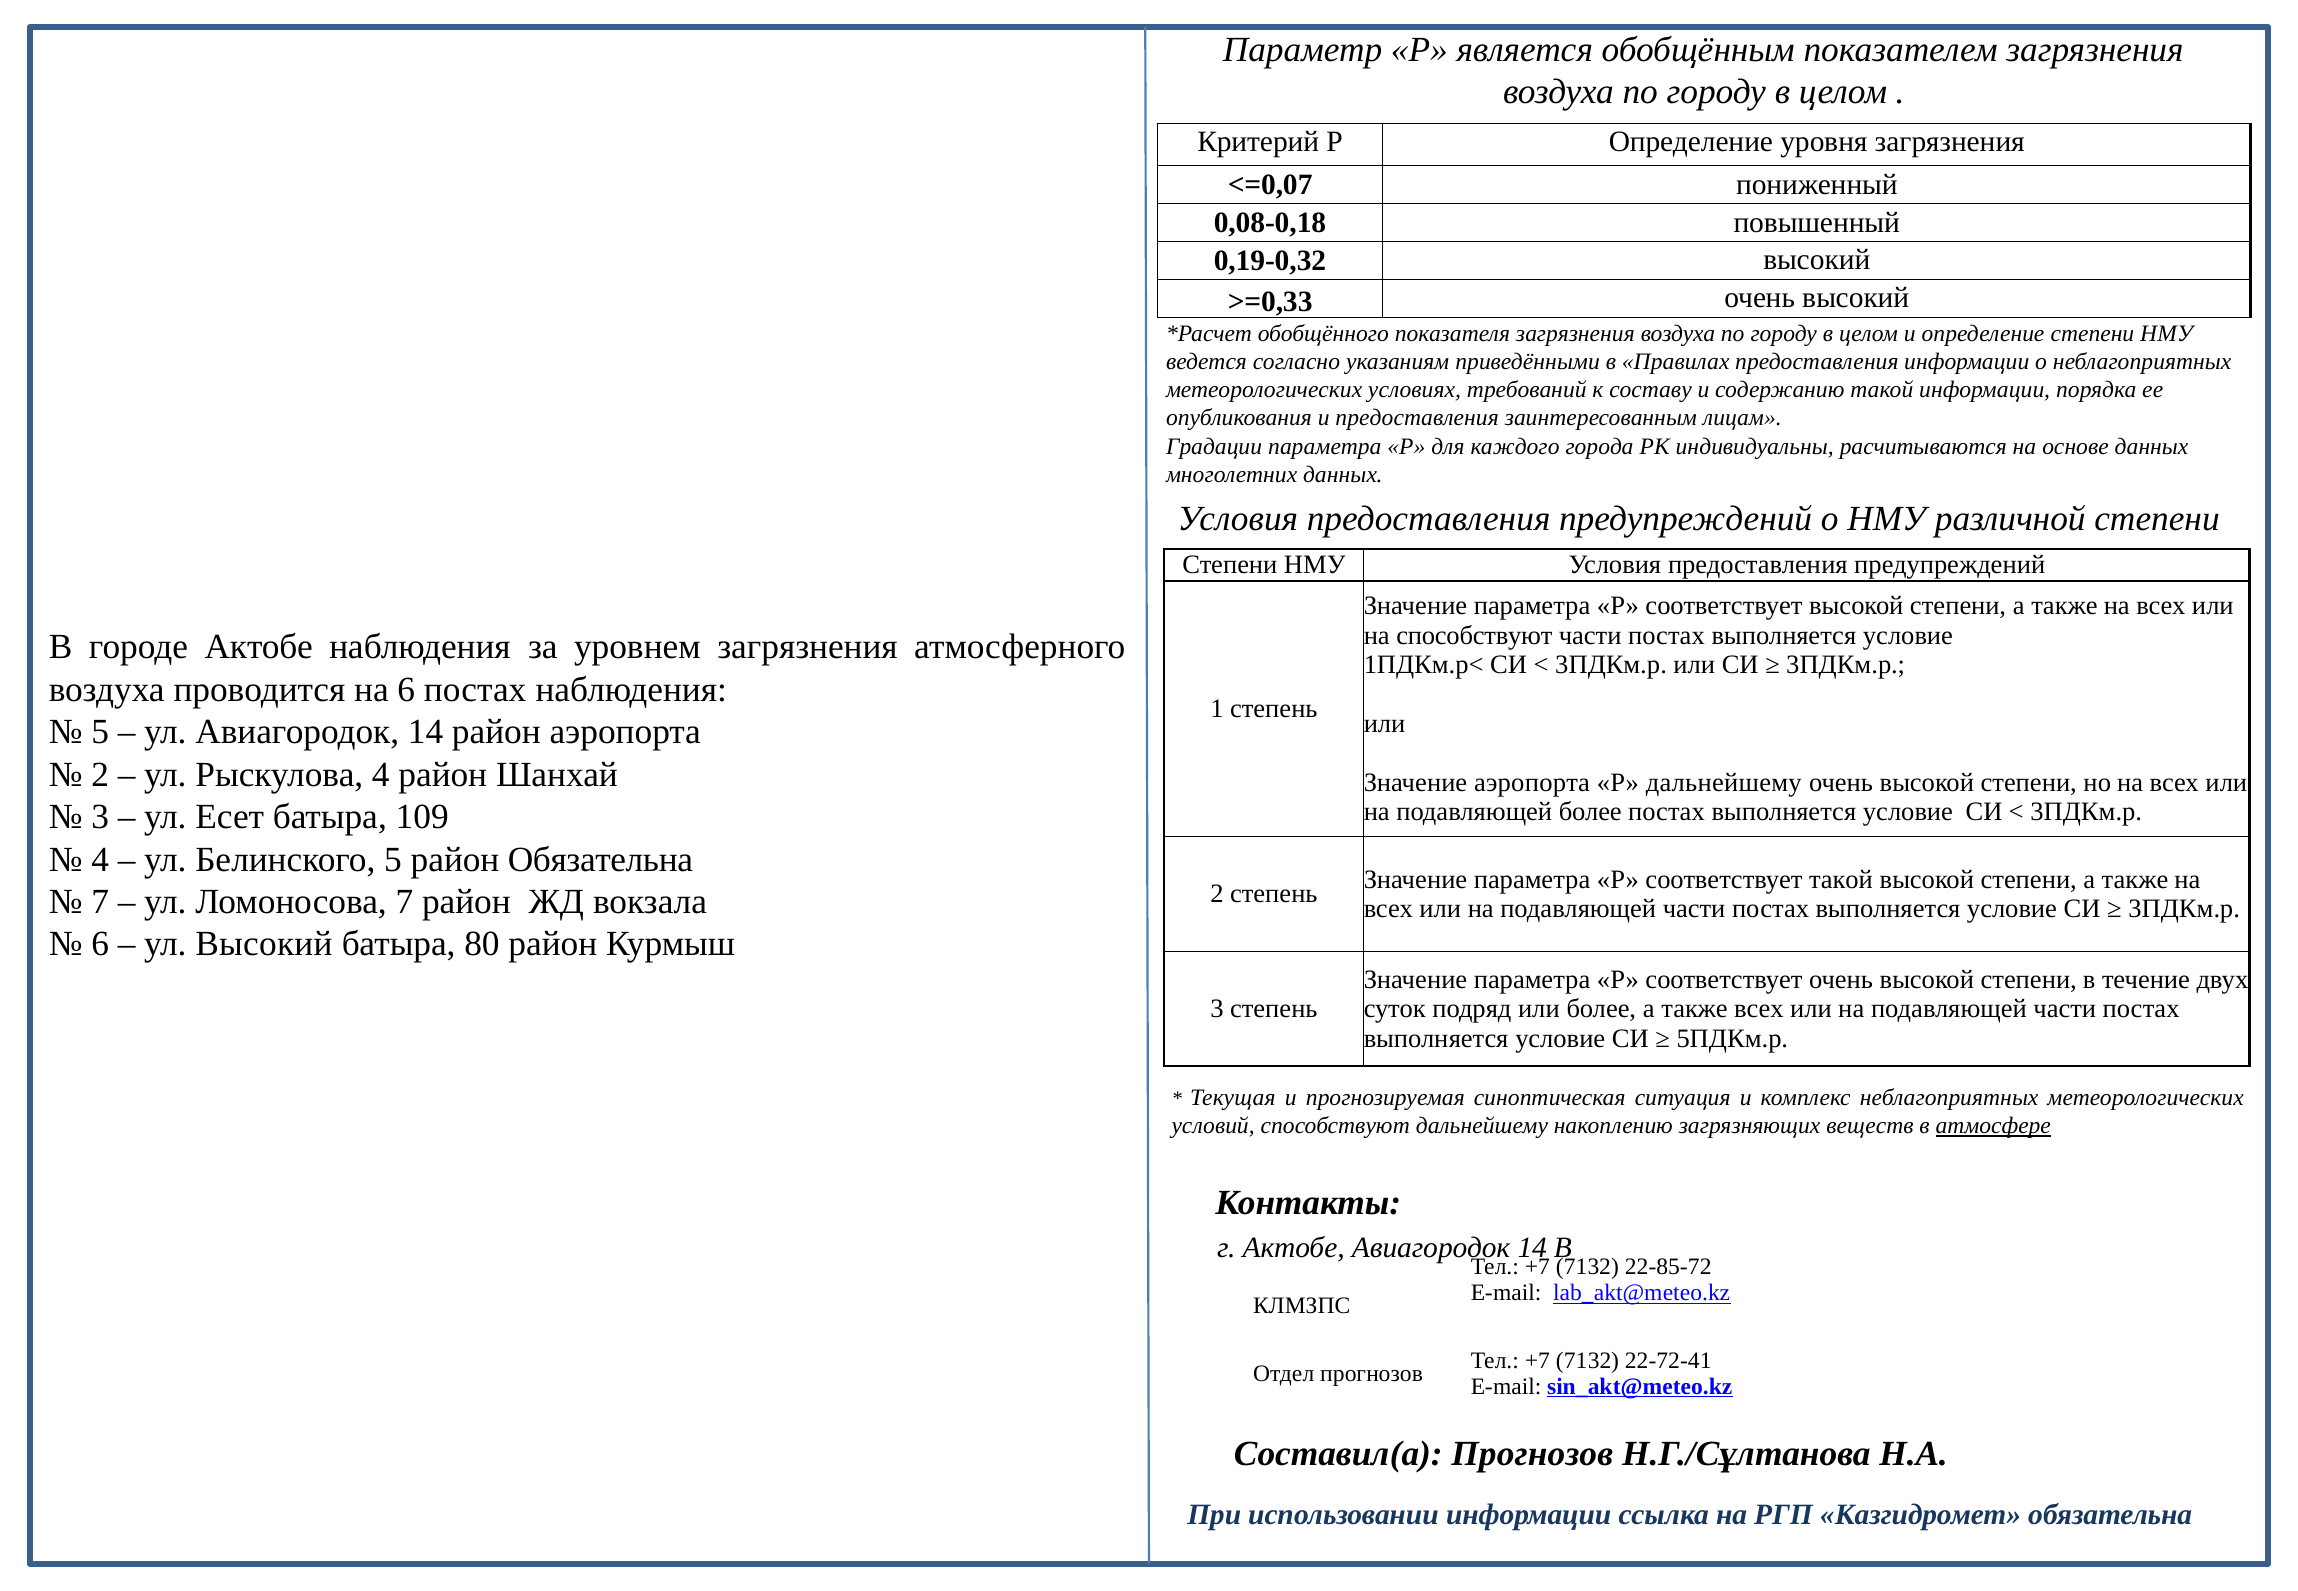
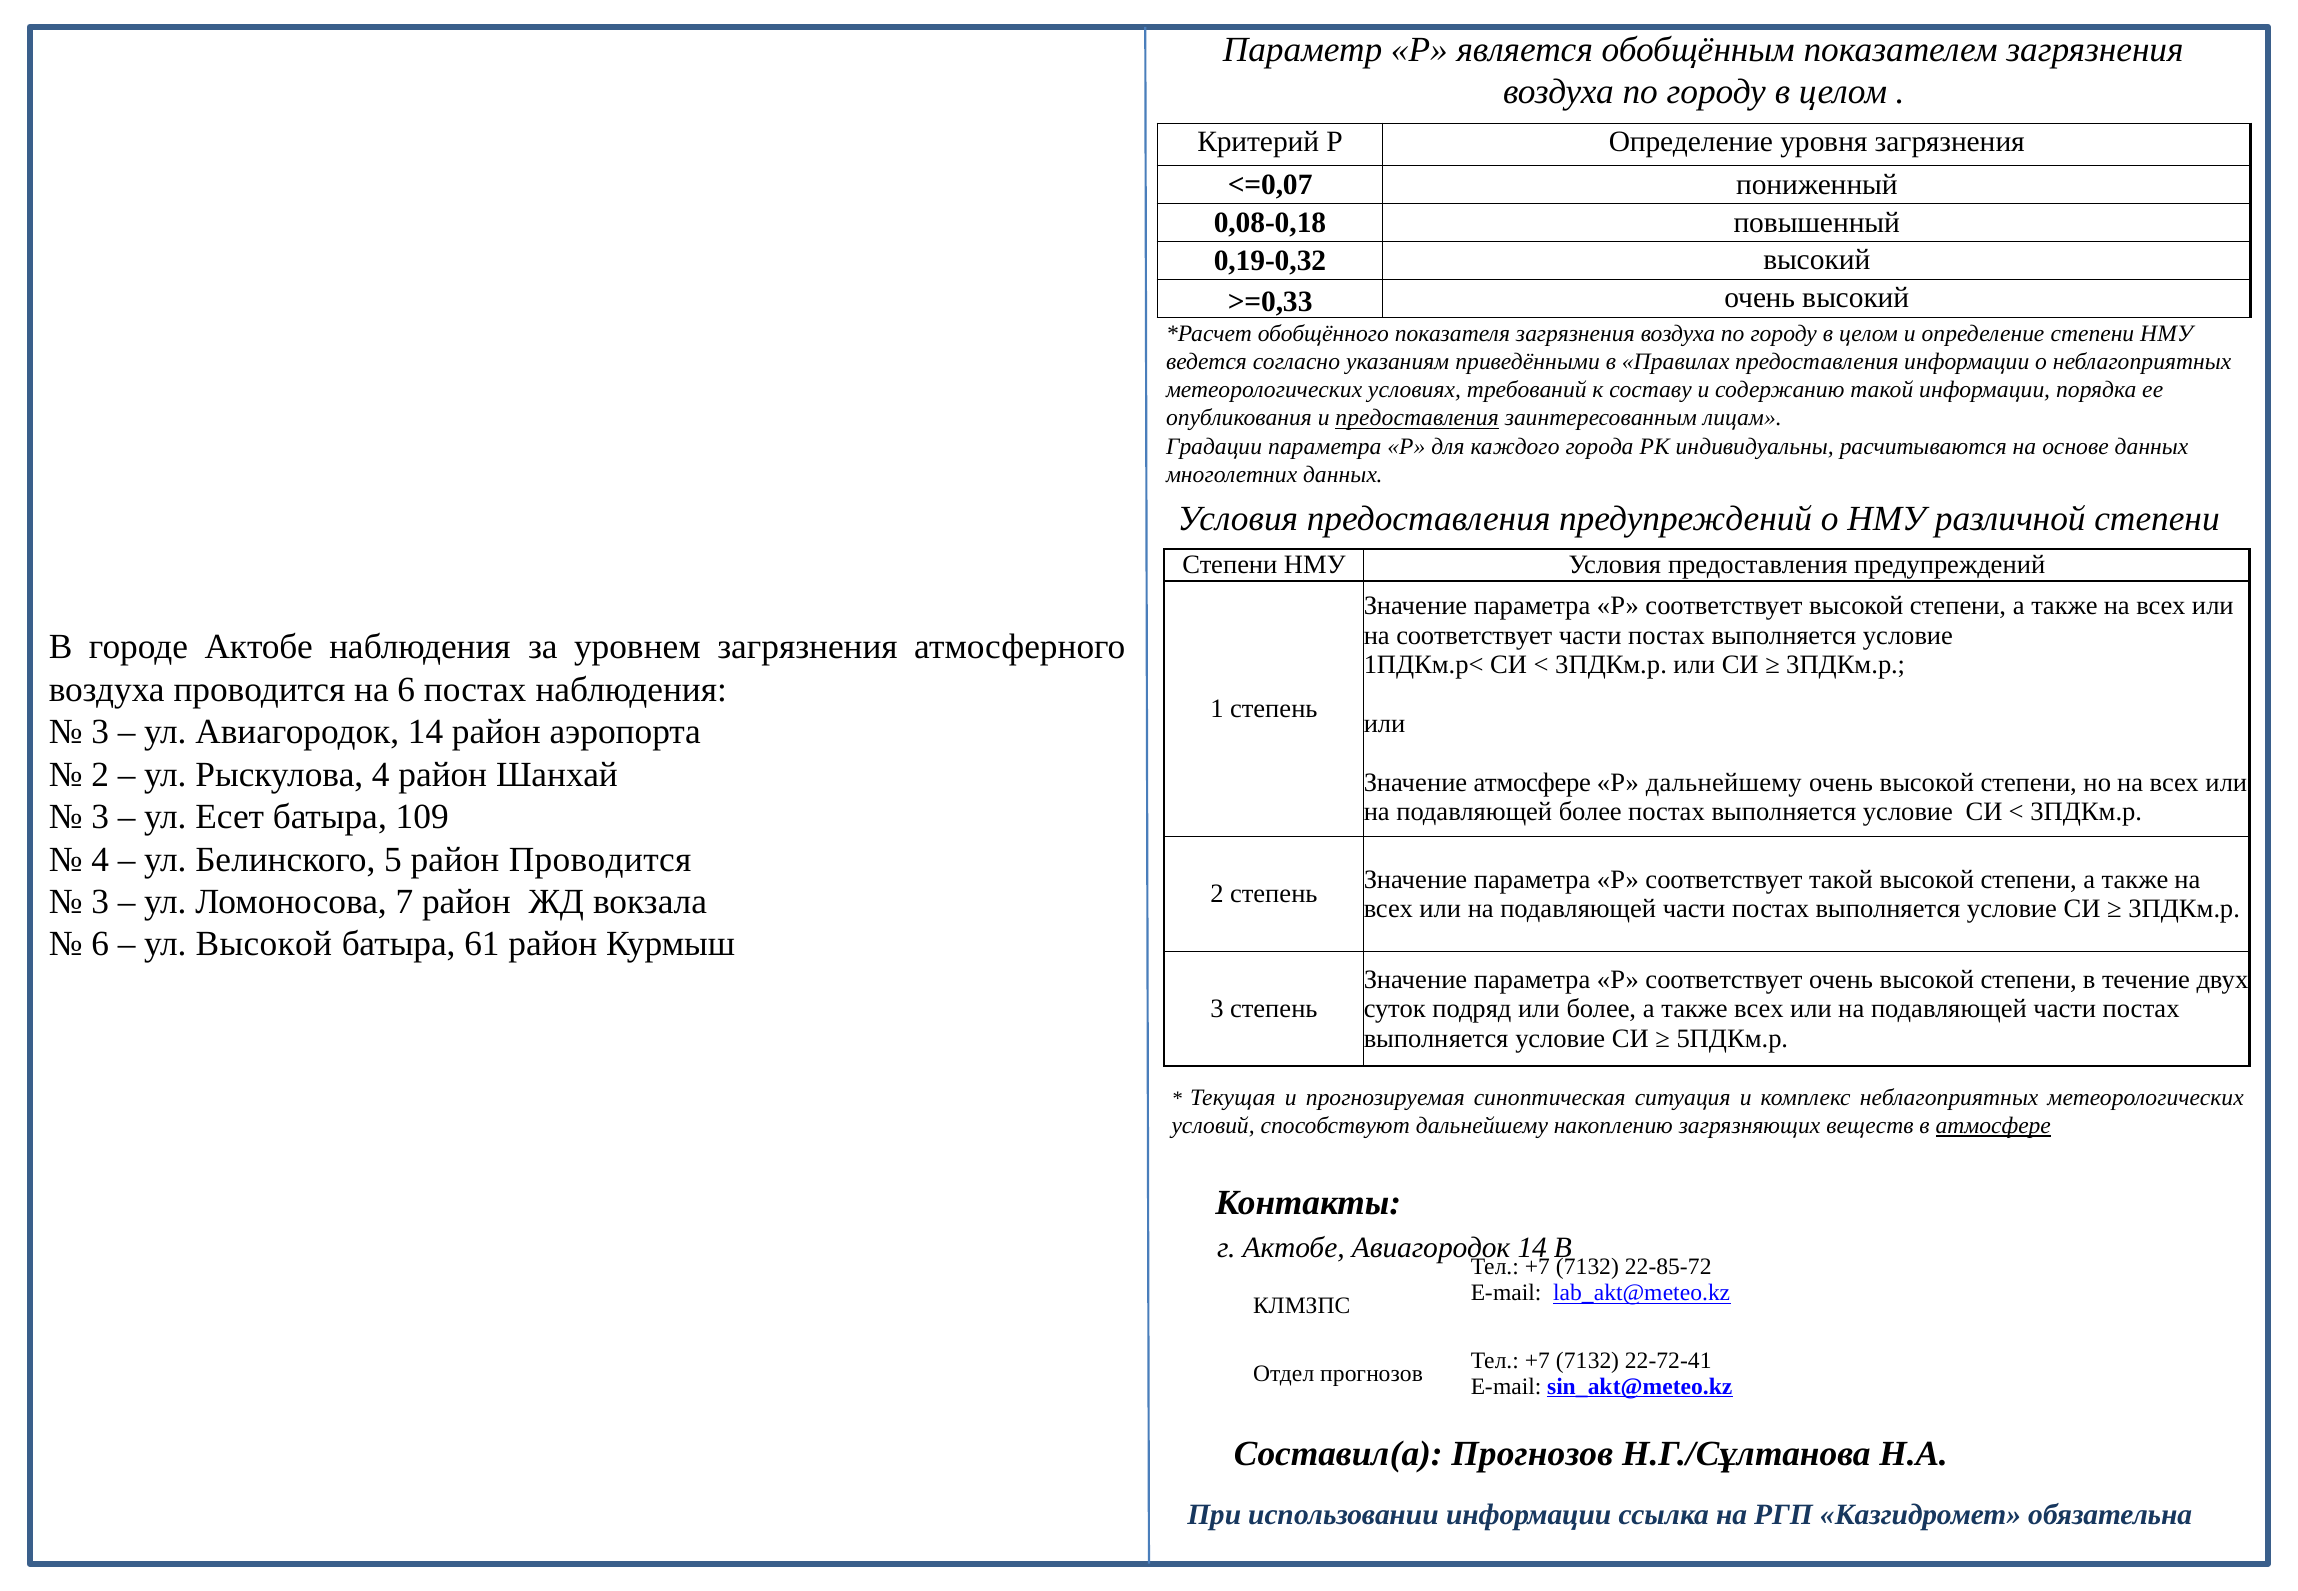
предоставления at (1417, 418) underline: none -> present
на способствуют: способствуют -> соответствует
5 at (100, 732): 5 -> 3
Значение аэропорта: аэропорта -> атмосфере
район Обязательна: Обязательна -> Проводится
7 at (100, 902): 7 -> 3
ул Высокий: Высокий -> Высокой
80: 80 -> 61
